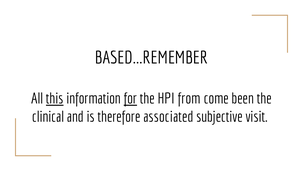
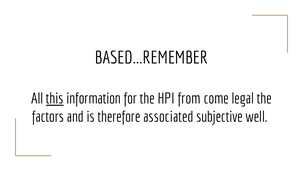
for underline: present -> none
been: been -> legal
clinical: clinical -> factors
visit: visit -> well
